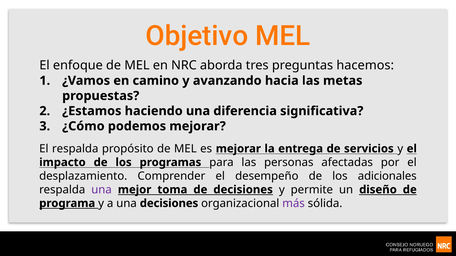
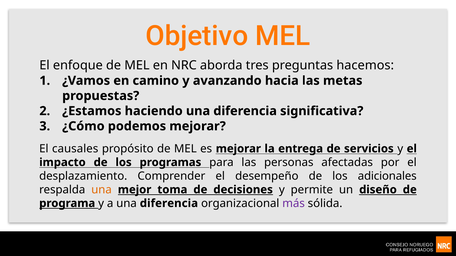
El respalda: respalda -> causales
una at (102, 190) colour: purple -> orange
a una decisiones: decisiones -> diferencia
